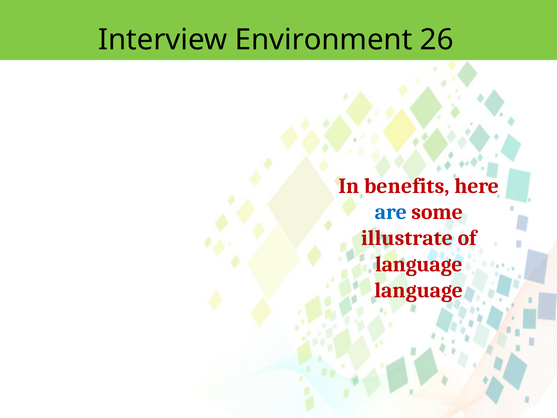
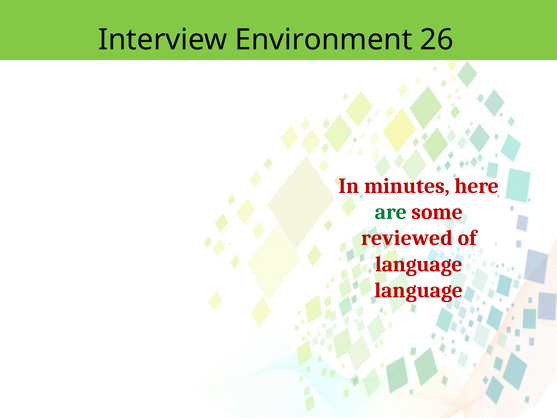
benefits: benefits -> minutes
are colour: blue -> green
illustrate: illustrate -> reviewed
